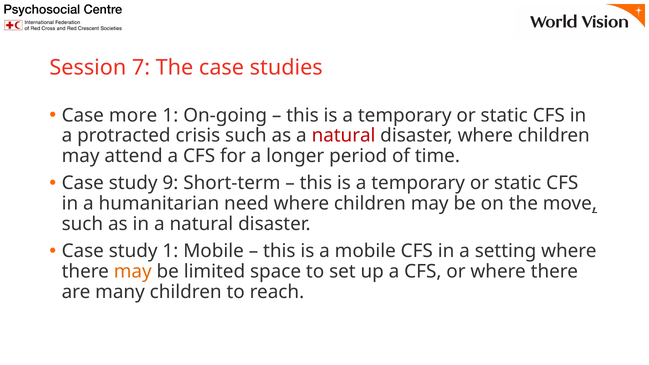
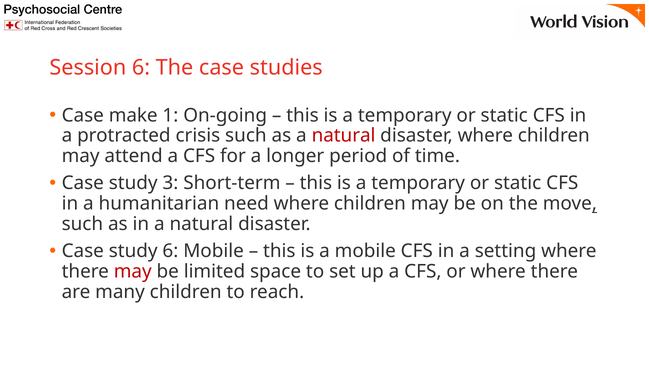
Session 7: 7 -> 6
more: more -> make
9: 9 -> 3
study 1: 1 -> 6
may at (133, 272) colour: orange -> red
